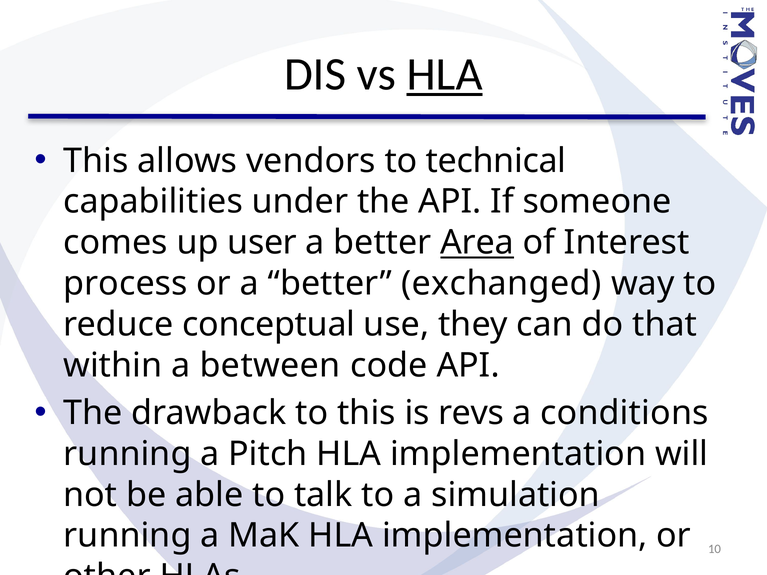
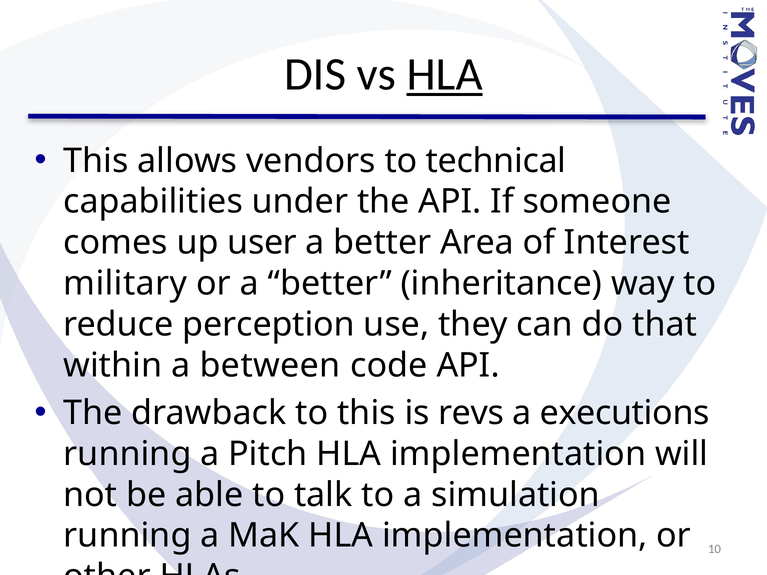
Area underline: present -> none
process: process -> military
exchanged: exchanged -> inheritance
conceptual: conceptual -> perception
conditions: conditions -> executions
